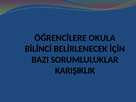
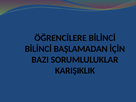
ÖĞRENCİLERE OKULA: OKULA -> BİLİNCİ
BELİRLENECEK: BELİRLENECEK -> BAŞLAMADAN
